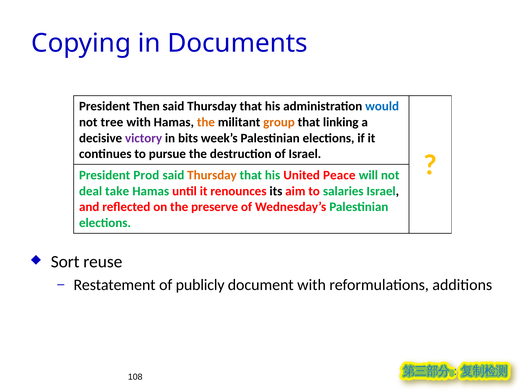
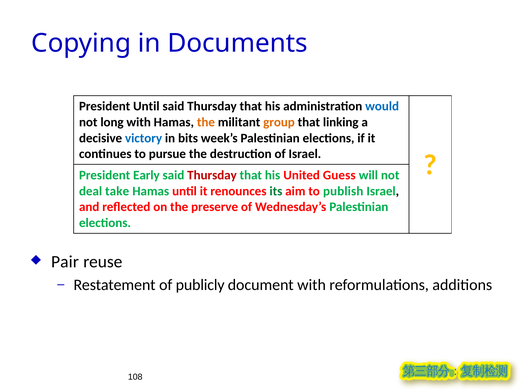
President Then: Then -> Until
tree: tree -> long
victory colour: purple -> blue
Prod: Prod -> Early
Thursday at (212, 175) colour: orange -> red
Peace: Peace -> Guess
its colour: black -> green
salaries: salaries -> publish
Sort: Sort -> Pair
